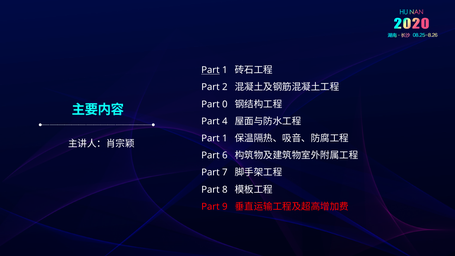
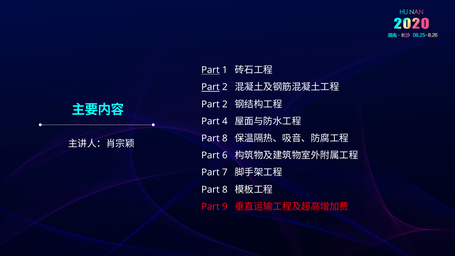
Part at (210, 87) underline: none -> present
0 at (225, 104): 0 -> 2
1 at (225, 138): 1 -> 8
